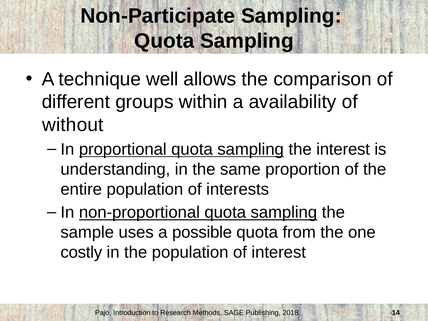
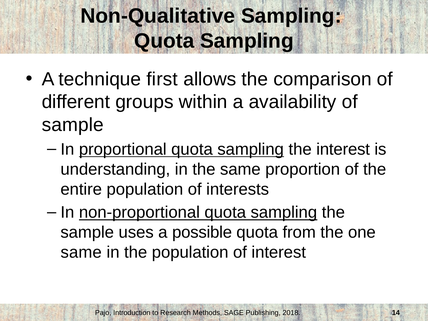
Non-Participate: Non-Participate -> Non-Qualitative
well: well -> first
without at (73, 125): without -> sample
costly at (81, 252): costly -> same
